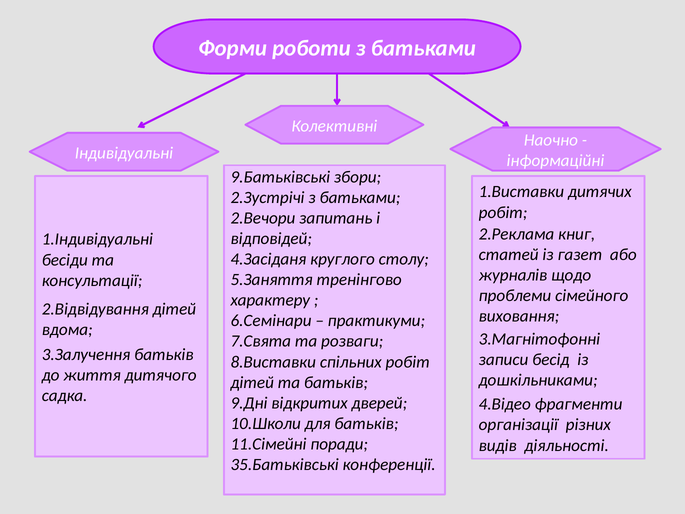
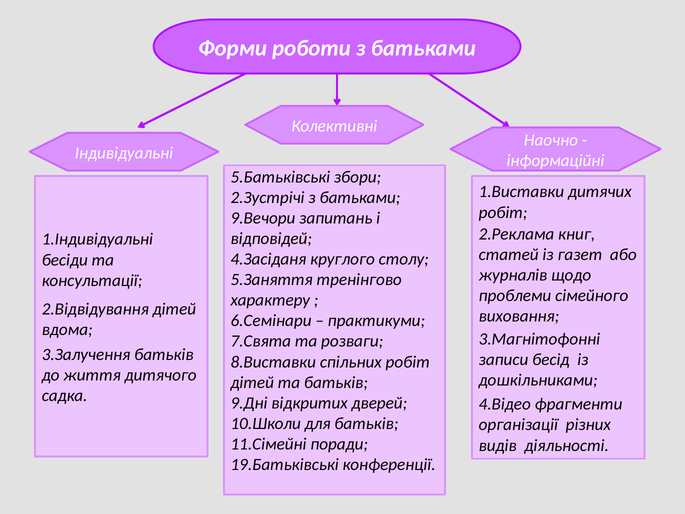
9.Батьківські: 9.Батьківські -> 5.Батьківські
2.Вечори: 2.Вечори -> 9.Вечори
35.Батьківські: 35.Батьківські -> 19.Батьківські
